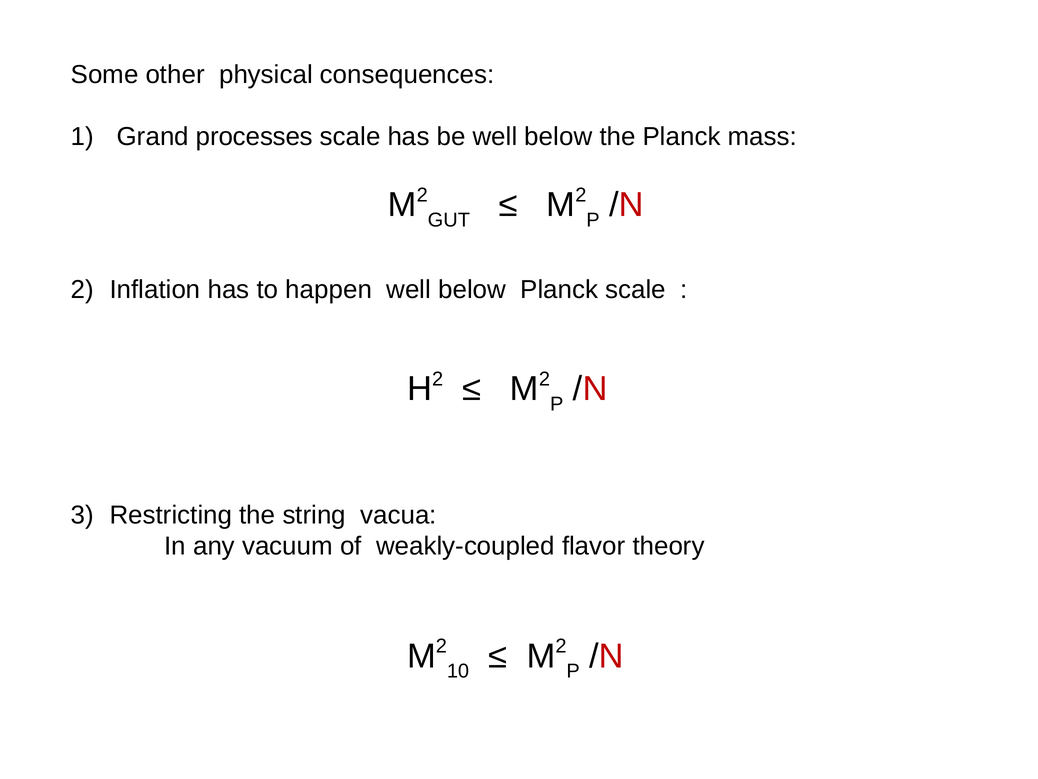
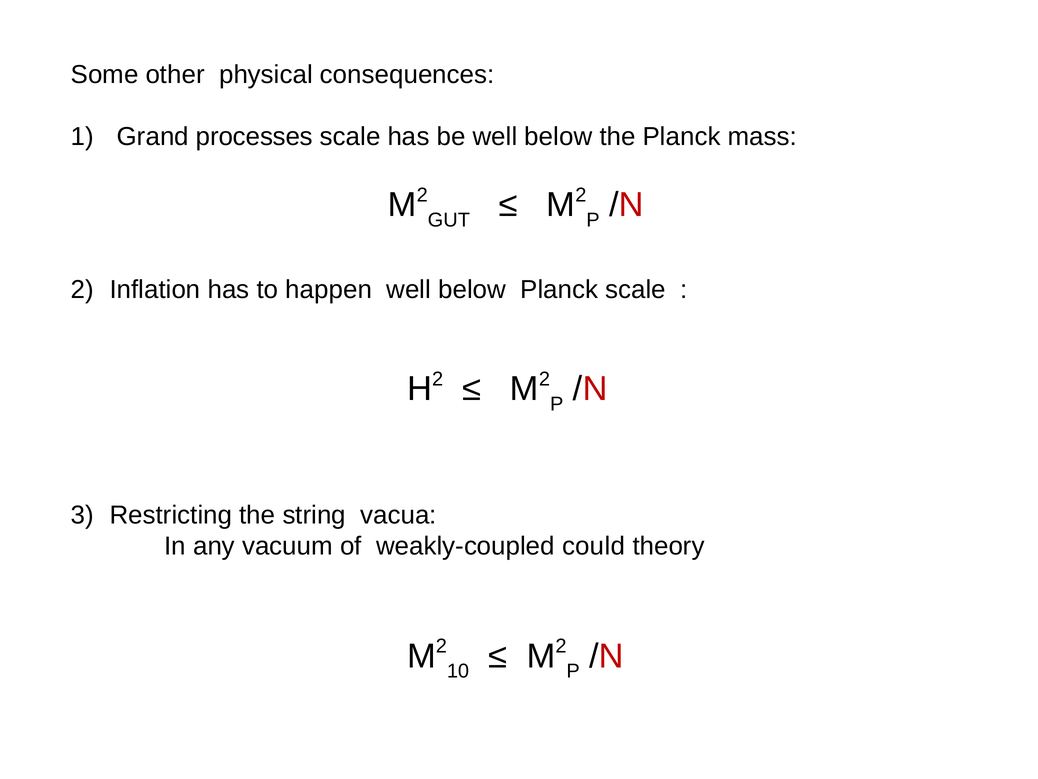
flavor: flavor -> could
